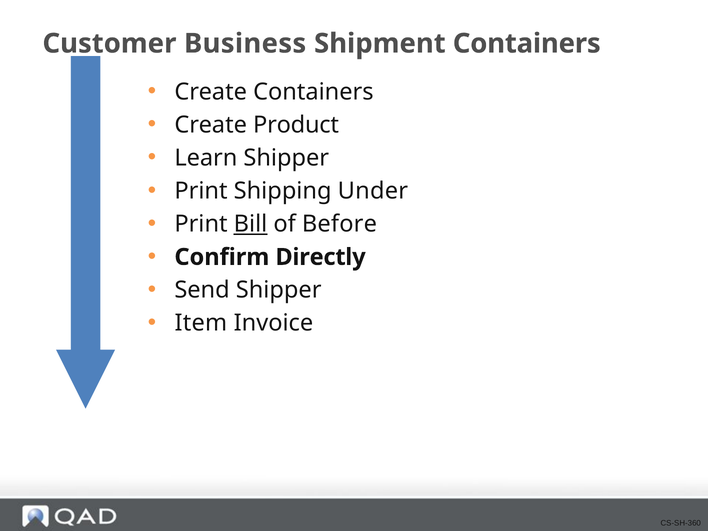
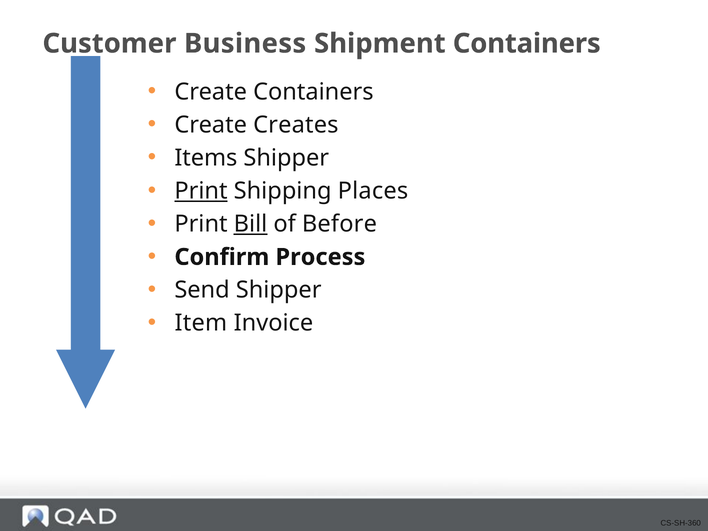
Product: Product -> Creates
Learn: Learn -> Items
Print at (201, 191) underline: none -> present
Under: Under -> Places
Directly: Directly -> Process
